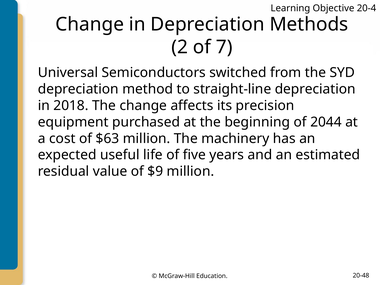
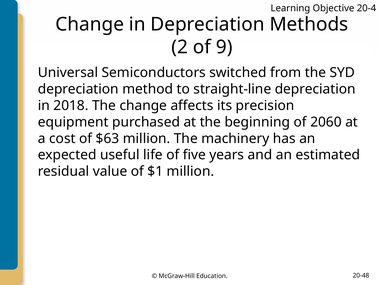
7: 7 -> 9
2044: 2044 -> 2060
$9: $9 -> $1
